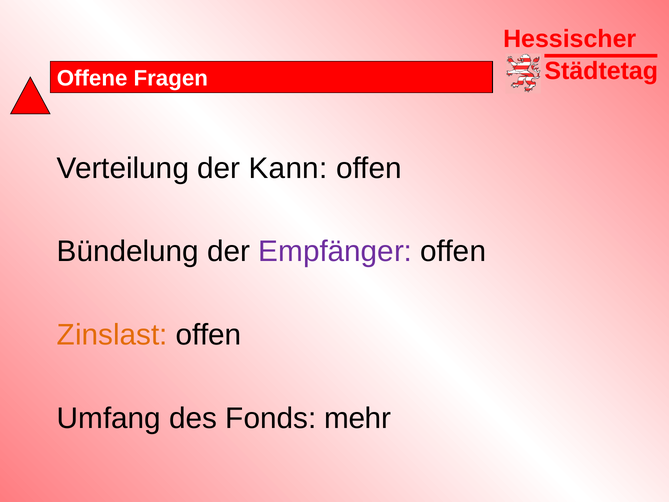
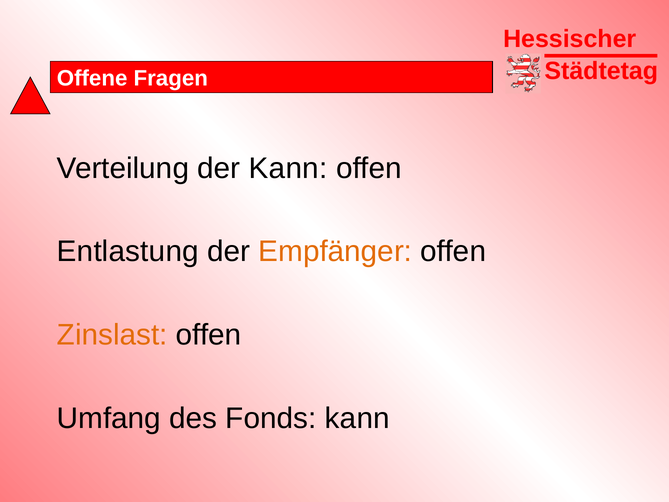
Bündelung: Bündelung -> Entlastung
Empfänger colour: purple -> orange
Fonds mehr: mehr -> kann
